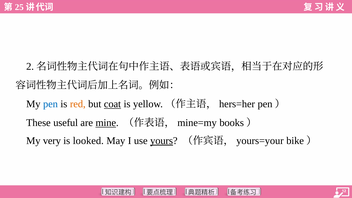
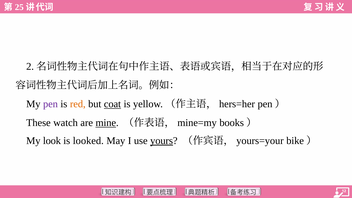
pen colour: blue -> purple
useful: useful -> watch
very: very -> look
